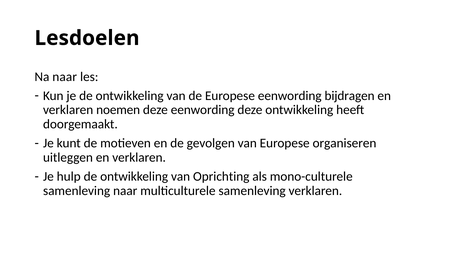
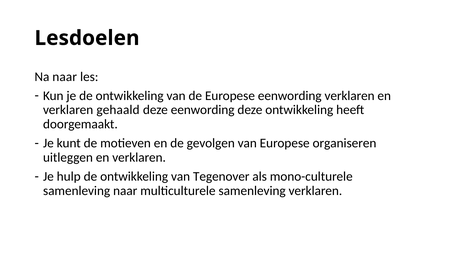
eenwording bijdragen: bijdragen -> verklaren
noemen: noemen -> gehaald
Oprichting: Oprichting -> Tegenover
